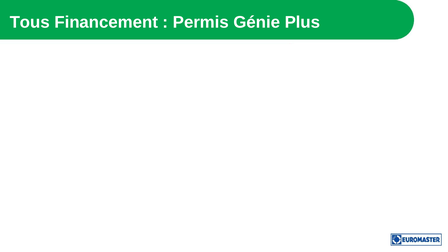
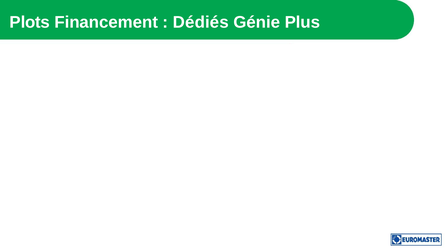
Tous: Tous -> Plots
Permis: Permis -> Dédiés
